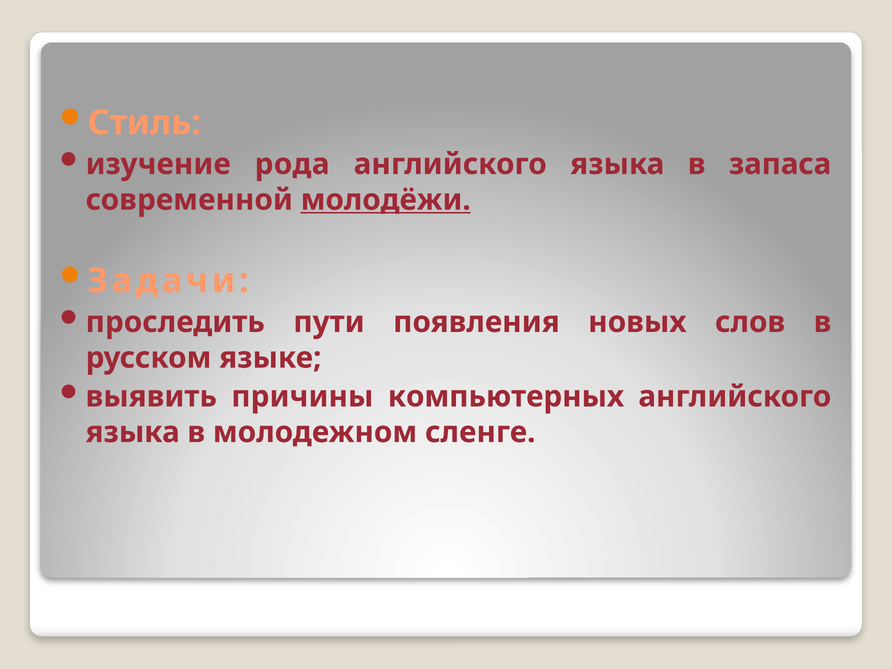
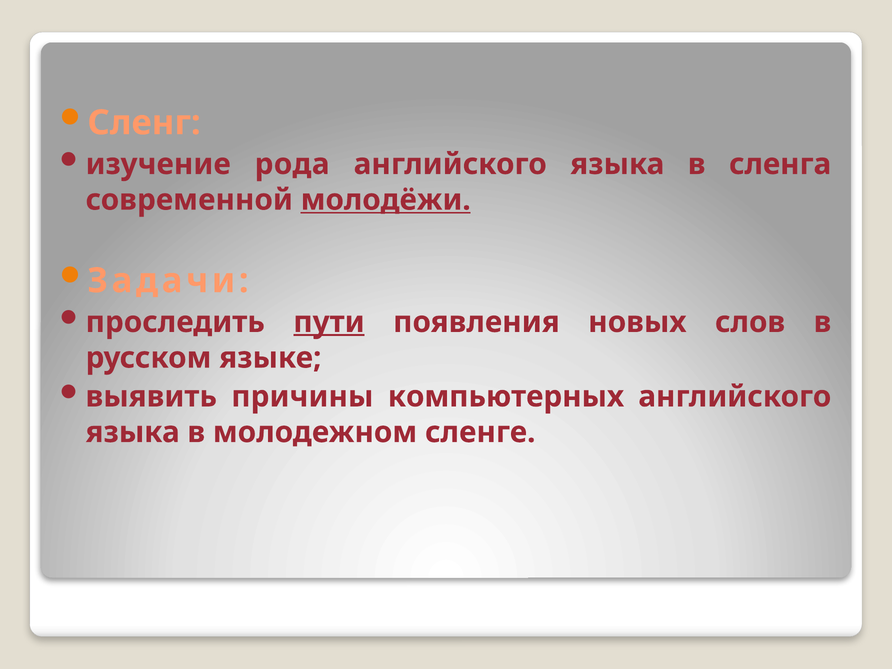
Стиль: Стиль -> Сленг
запаса: запаса -> сленга
пути underline: none -> present
